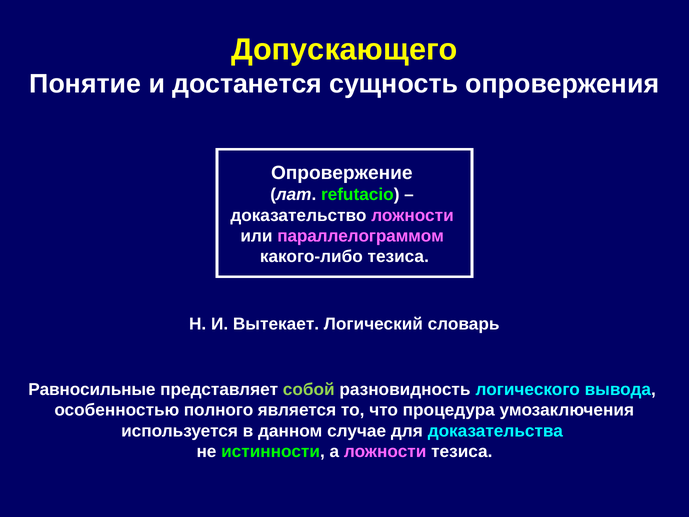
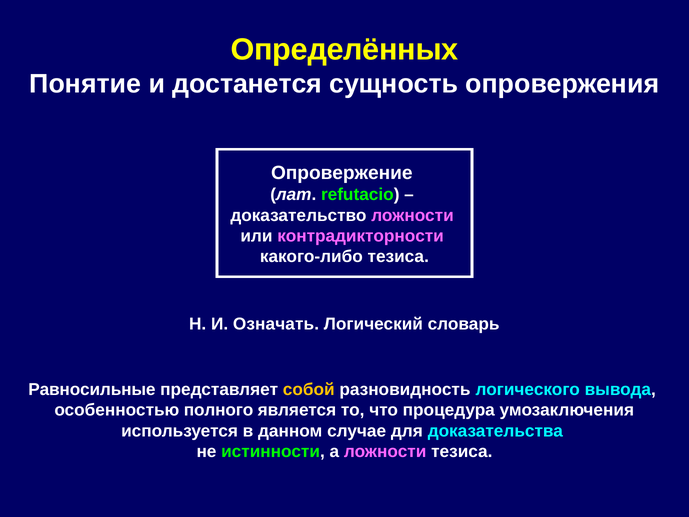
Допускающего: Допускающего -> Определённых
параллелограммом: параллелограммом -> контрадикторности
Вытекает: Вытекает -> Означать
собой colour: light green -> yellow
